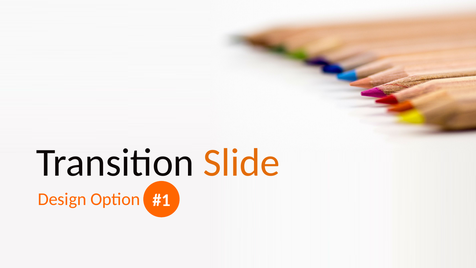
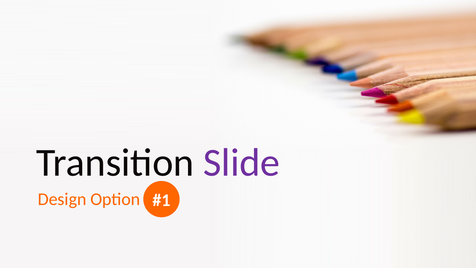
Slide colour: orange -> purple
